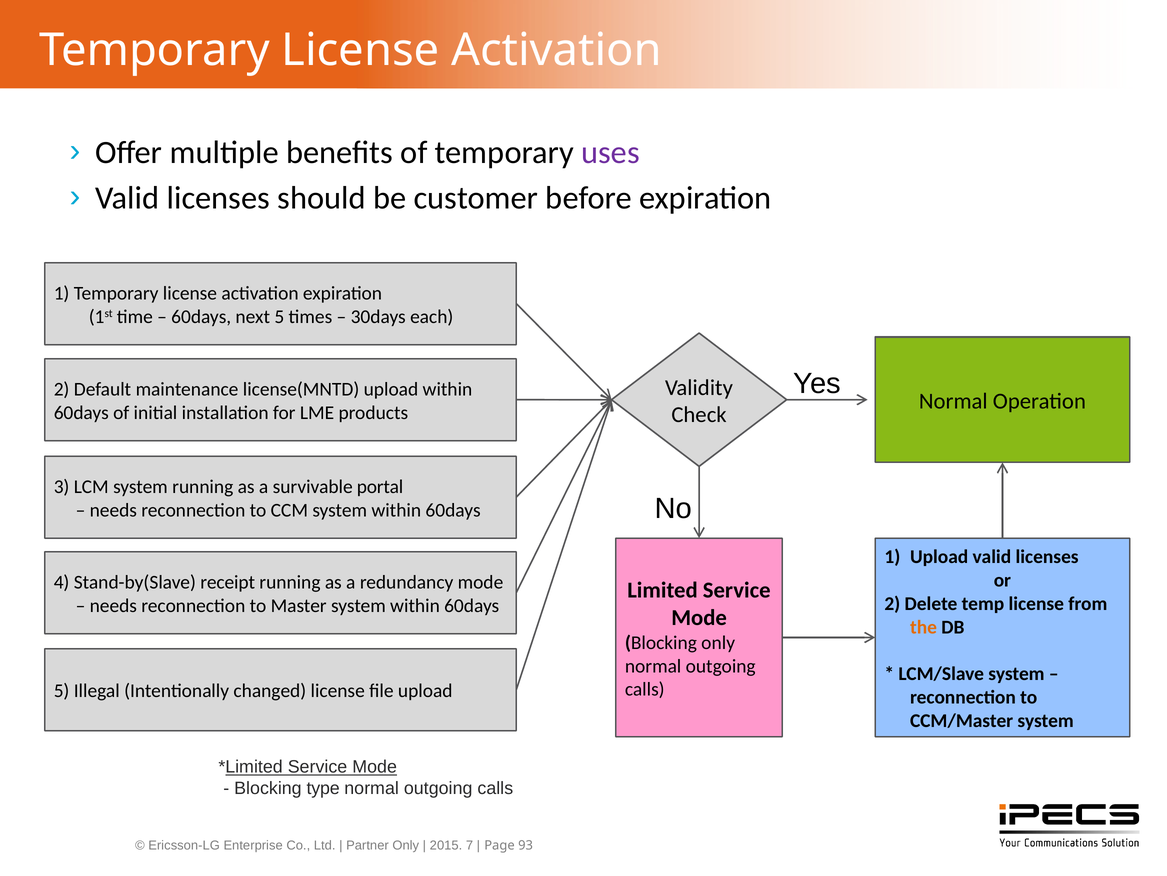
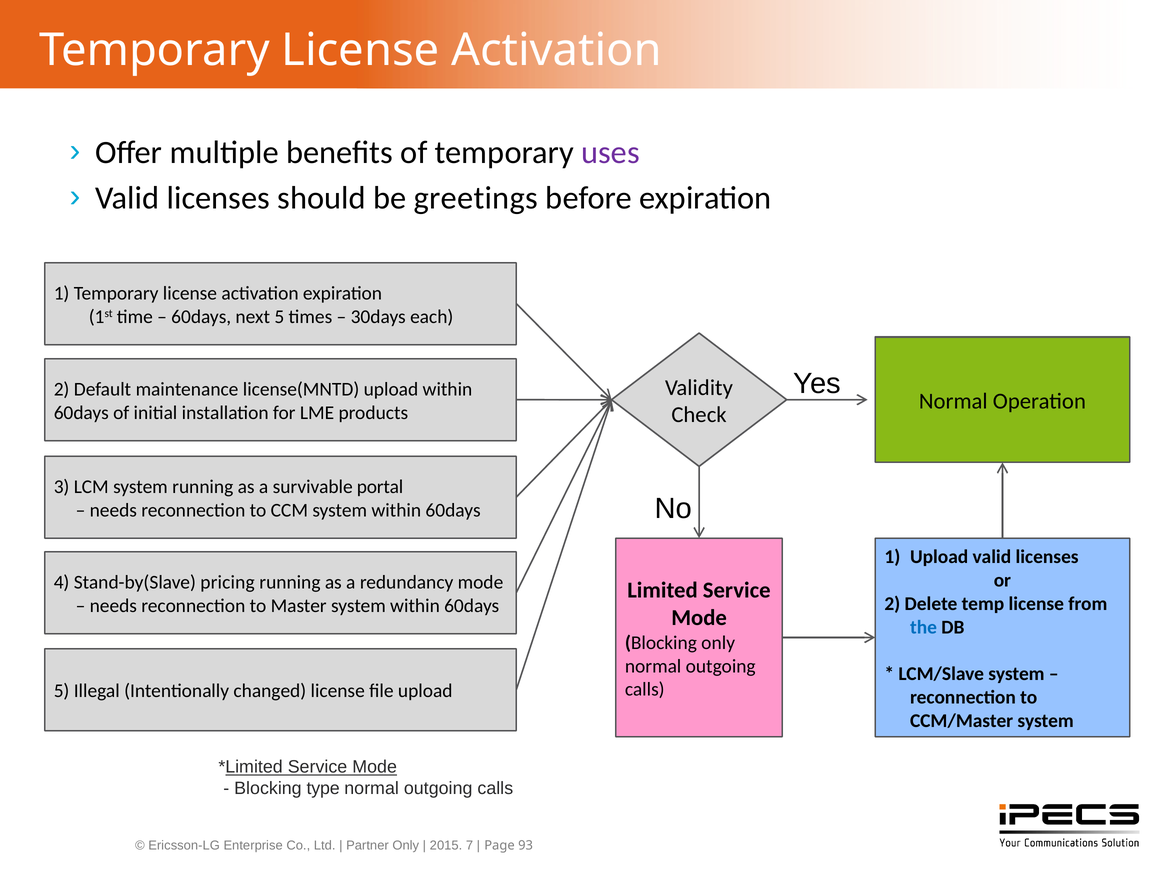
customer: customer -> greetings
receipt: receipt -> pricing
the colour: orange -> blue
